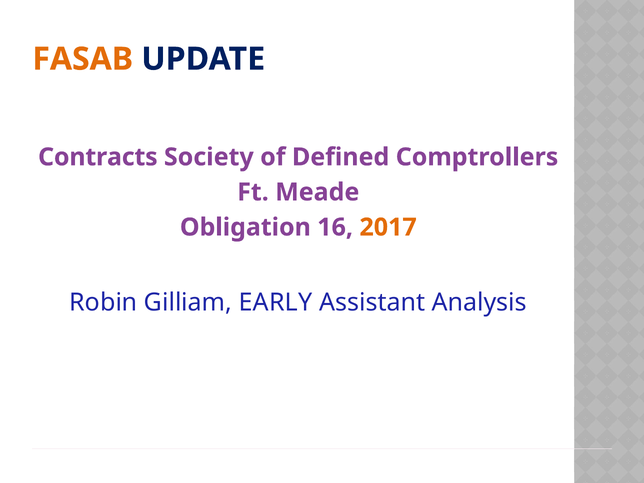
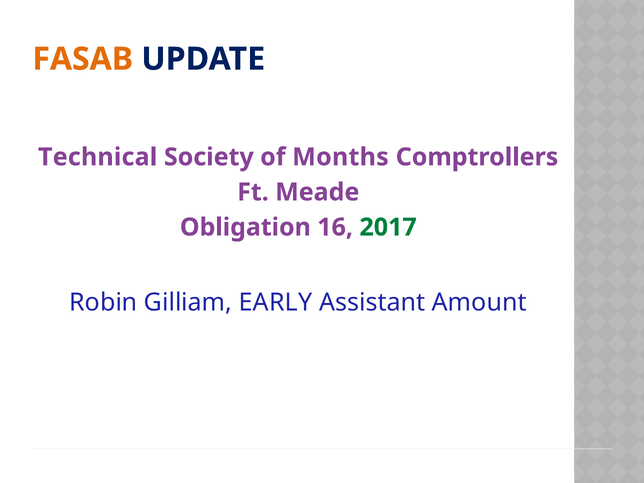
Contracts: Contracts -> Technical
Defined: Defined -> Months
2017 colour: orange -> green
Analysis: Analysis -> Amount
